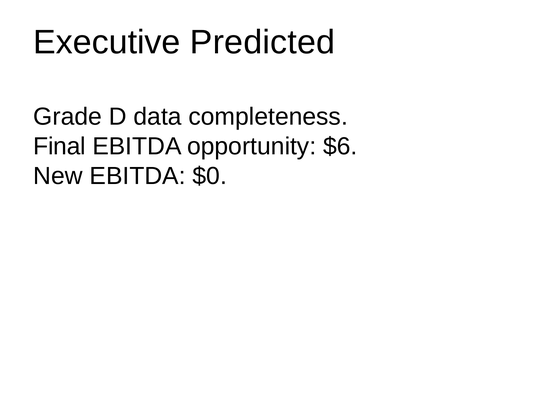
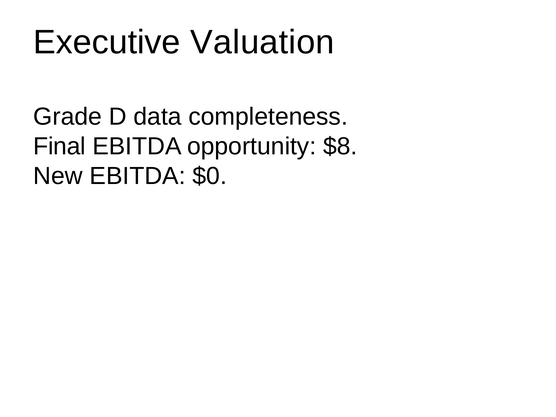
Predicted: Predicted -> Valuation
$6: $6 -> $8
